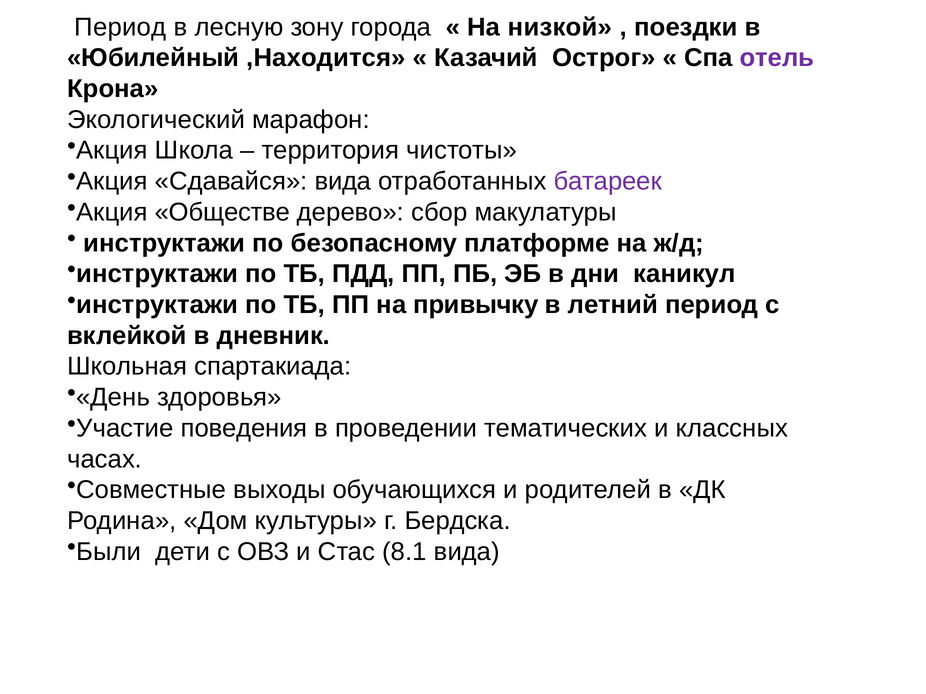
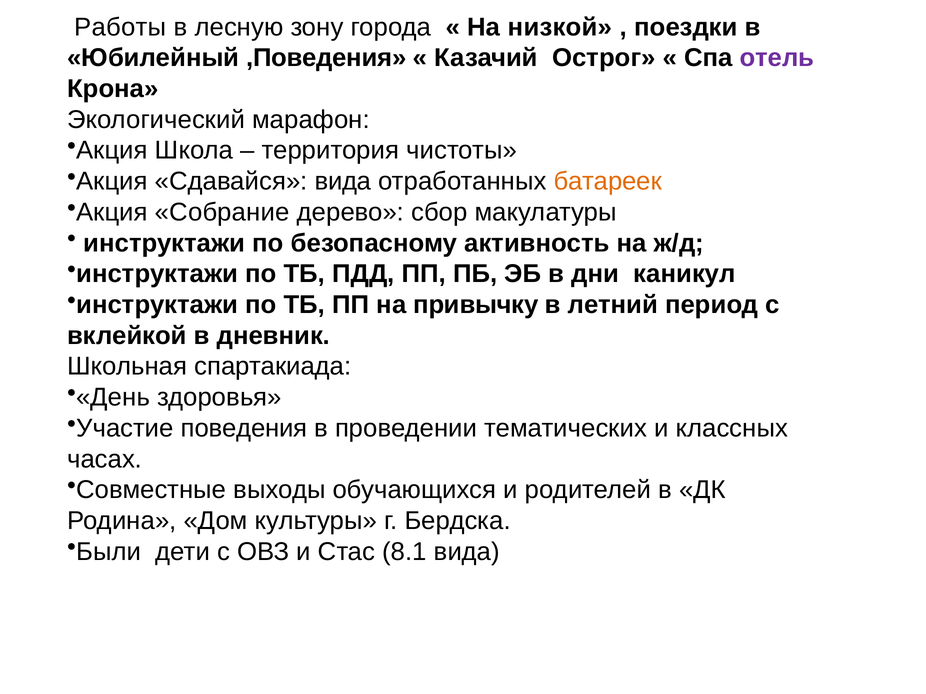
Период at (120, 27): Период -> Работы
,Находится: ,Находится -> ,Поведения
батареек colour: purple -> orange
Обществе: Обществе -> Собрание
платформе: платформе -> активность
